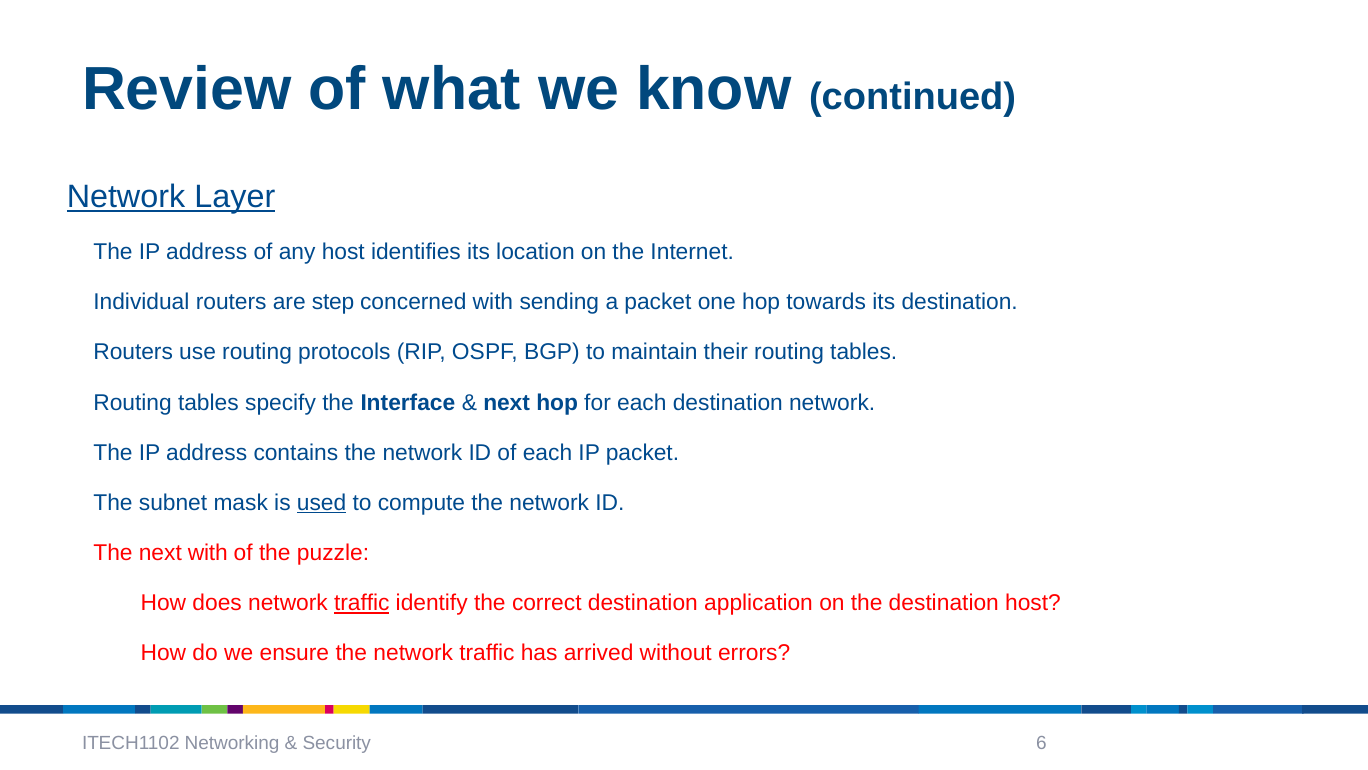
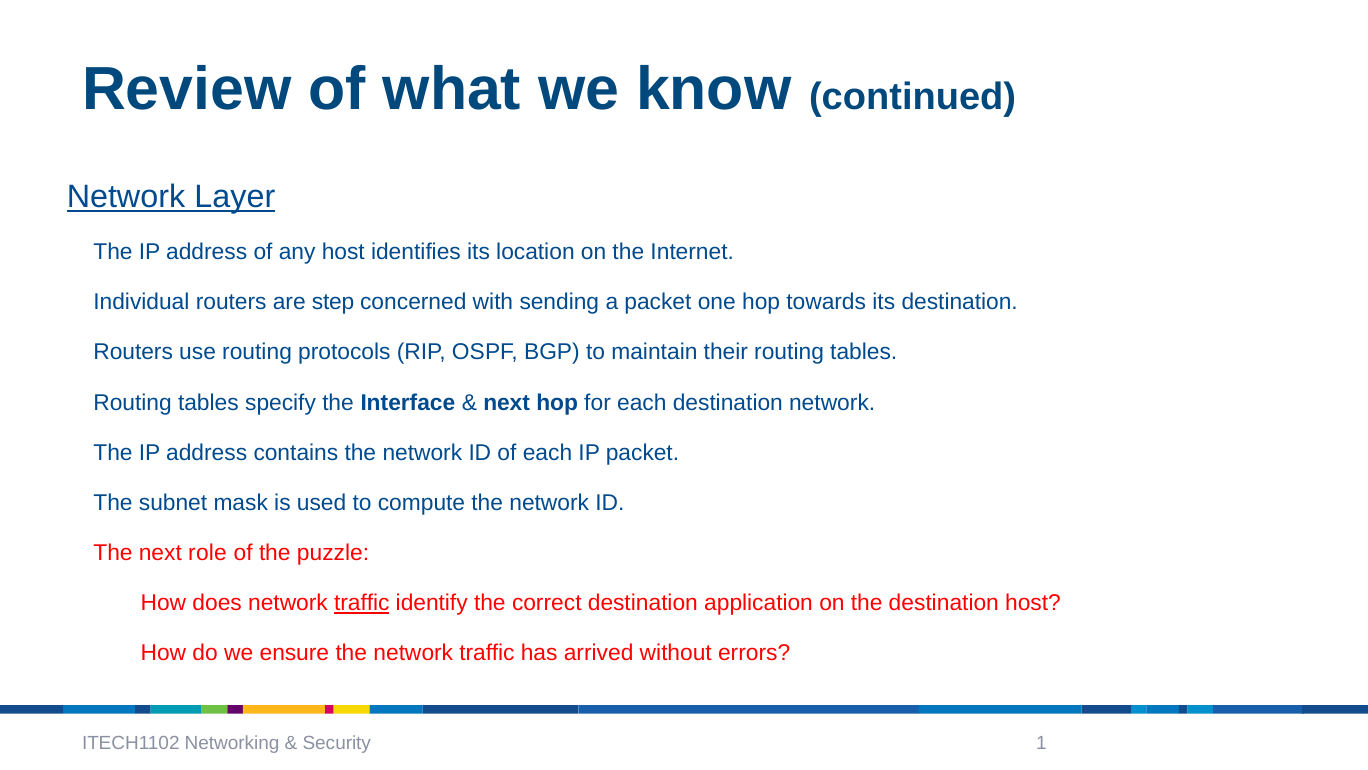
used underline: present -> none
next with: with -> role
6: 6 -> 1
